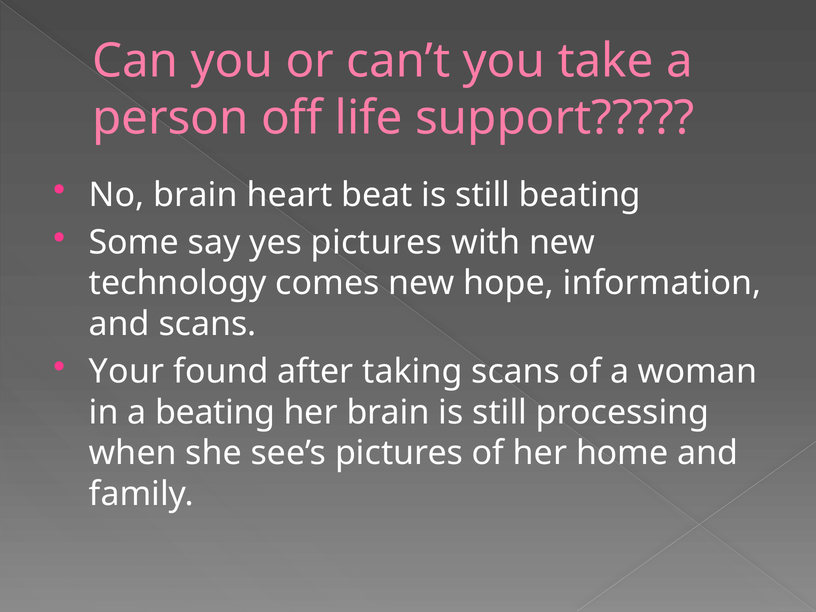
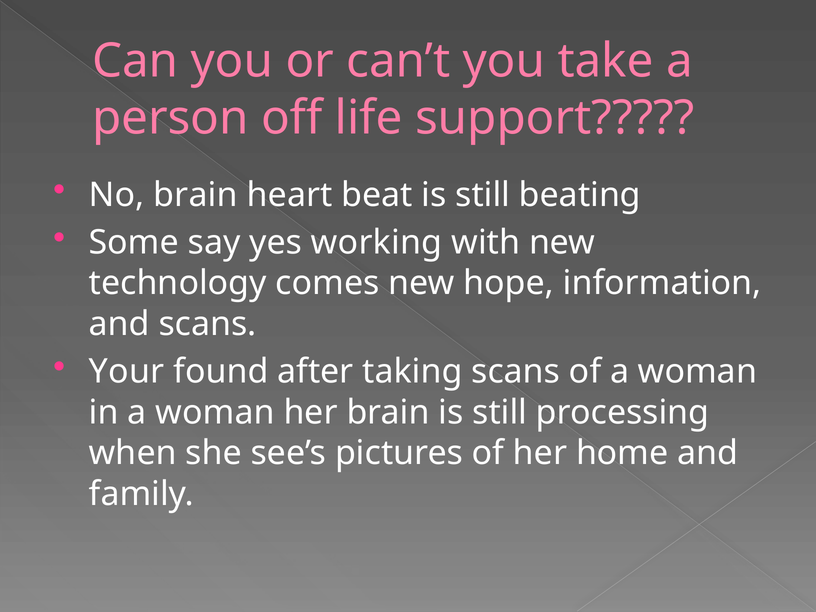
yes pictures: pictures -> working
in a beating: beating -> woman
